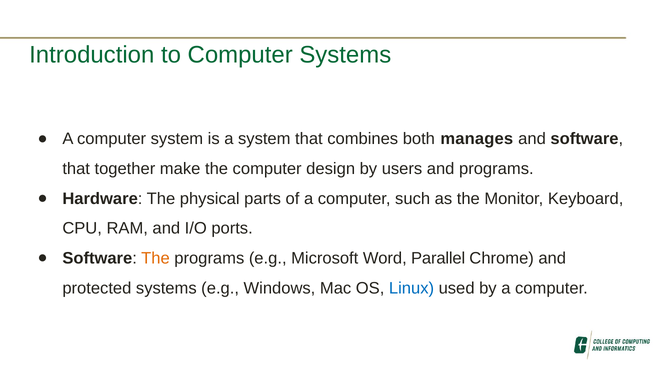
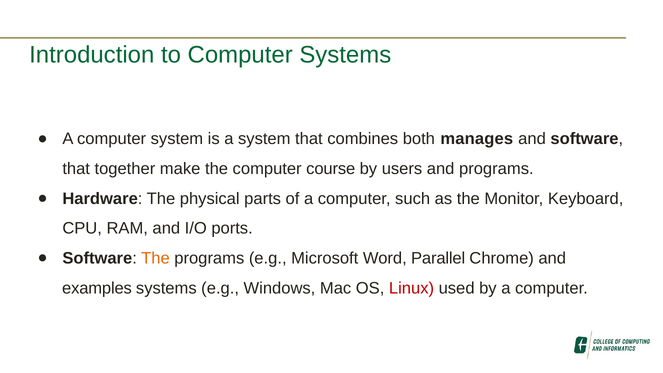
design: design -> course
protected: protected -> examples
Linux colour: blue -> red
